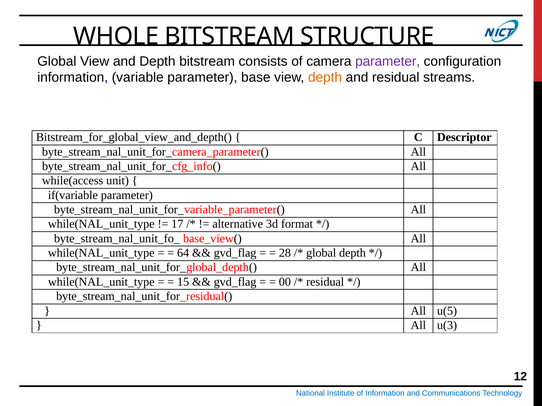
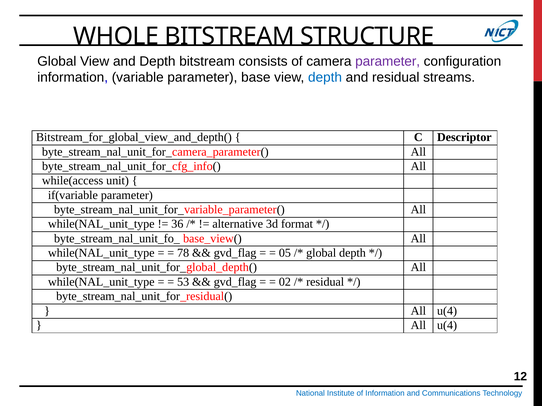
depth at (325, 78) colour: orange -> blue
17: 17 -> 36
64: 64 -> 78
28: 28 -> 05
15: 15 -> 53
00: 00 -> 02
u(5 at (447, 311): u(5 -> u(4
u(3 at (447, 326): u(3 -> u(4
